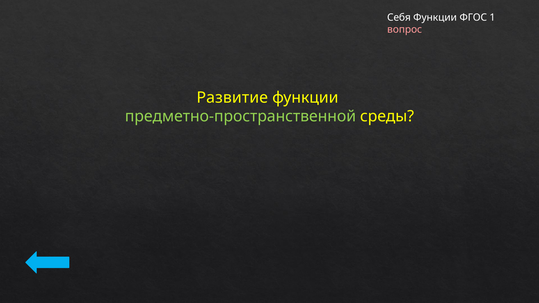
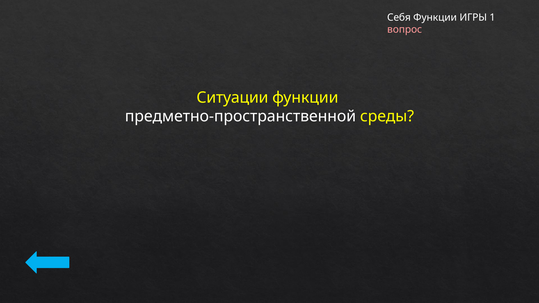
ФГОС: ФГОС -> ИГРЫ
Развитие: Развитие -> Ситуации
предметно-пространственной colour: light green -> white
